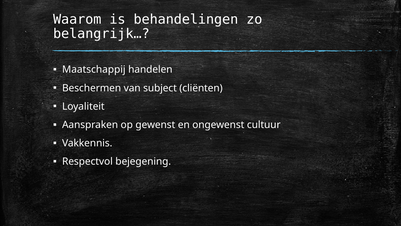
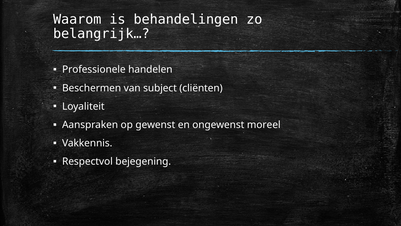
Maatschappij: Maatschappij -> Professionele
cultuur: cultuur -> moreel
